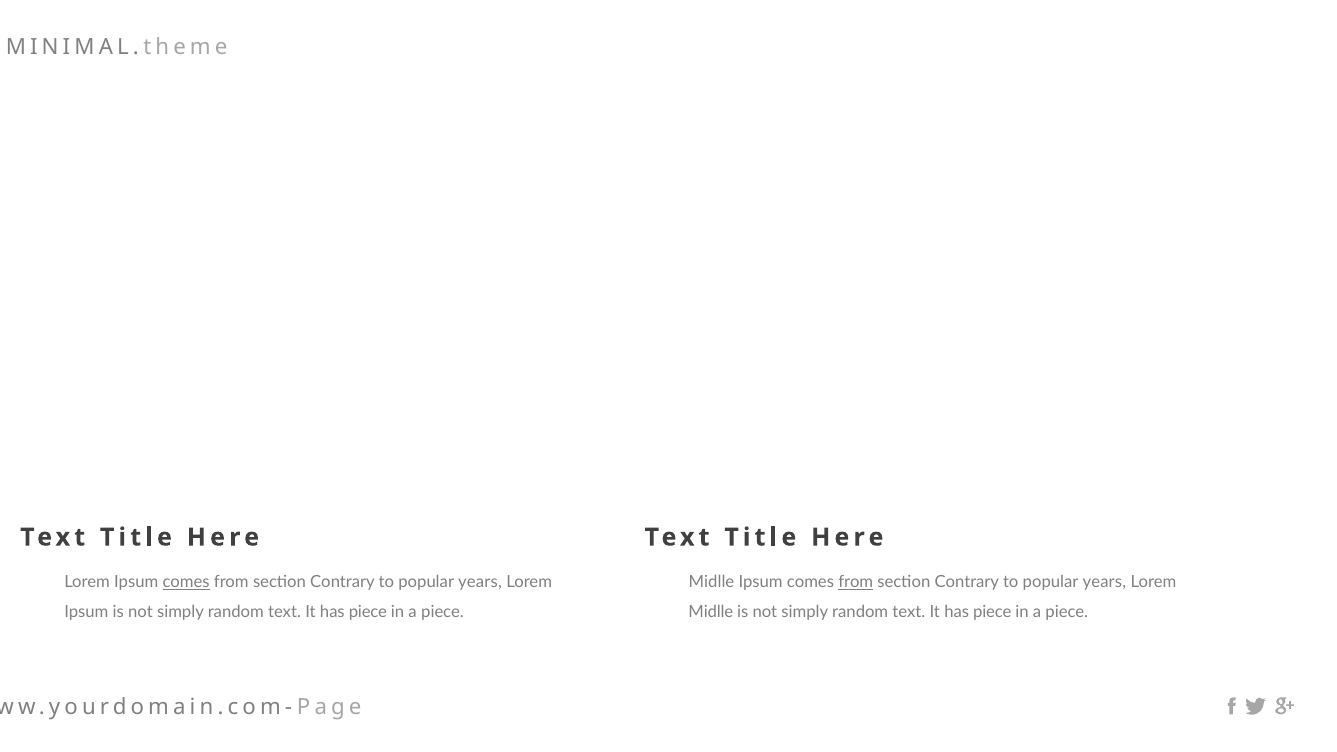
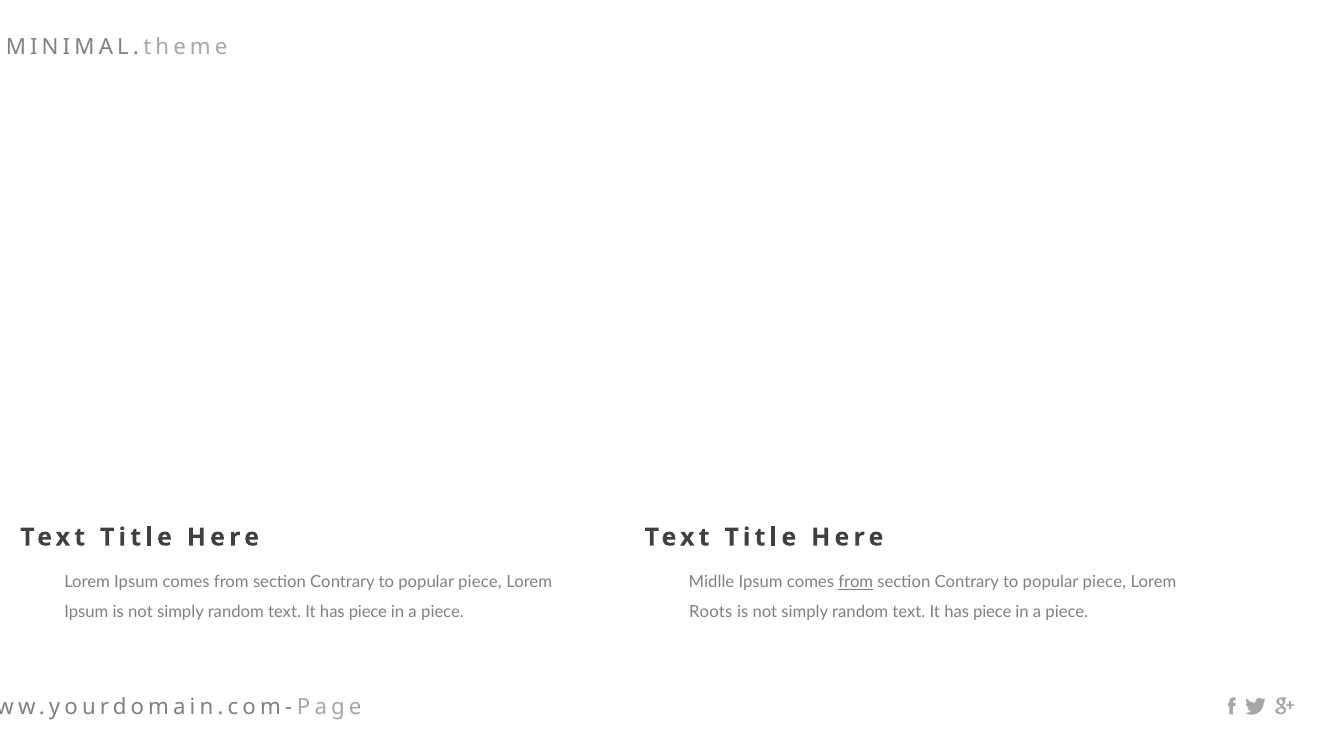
comes at (186, 582) underline: present -> none
years at (480, 582): years -> piece
years at (1104, 582): years -> piece
Midlle at (711, 612): Midlle -> Roots
